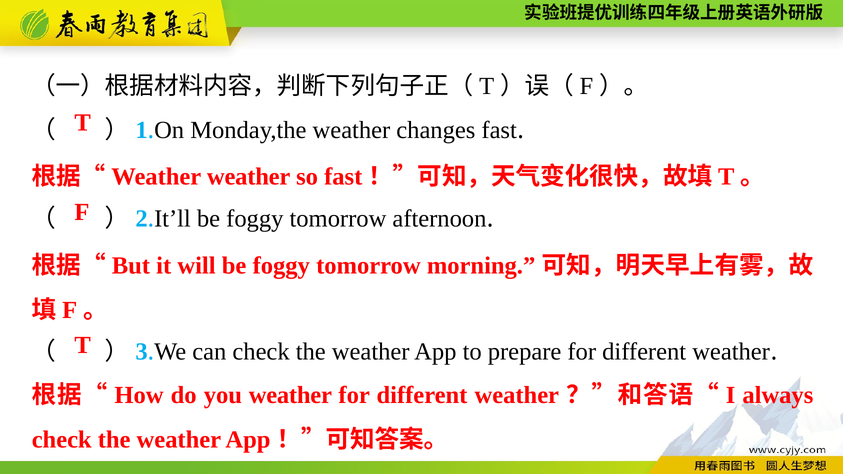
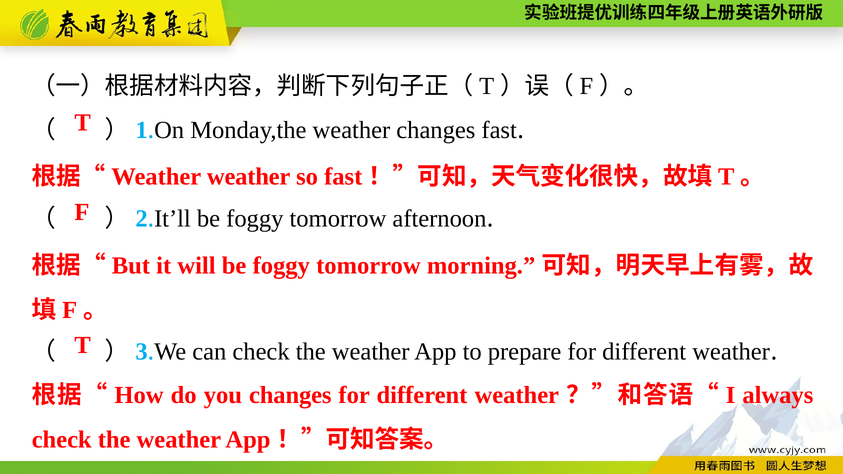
you weather: weather -> changes
